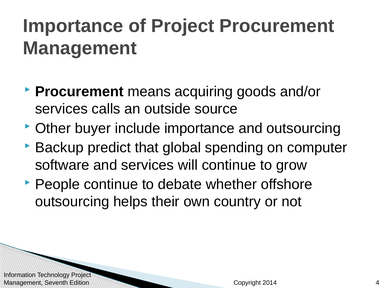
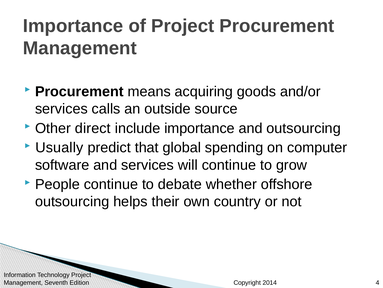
buyer: buyer -> direct
Backup: Backup -> Usually
